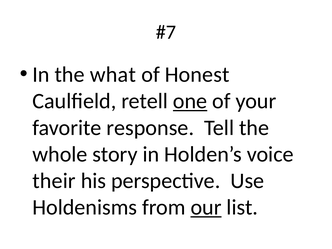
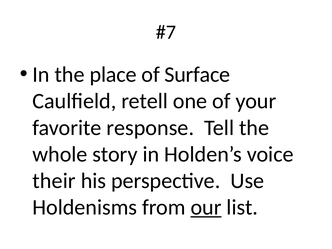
what: what -> place
Honest: Honest -> Surface
one underline: present -> none
